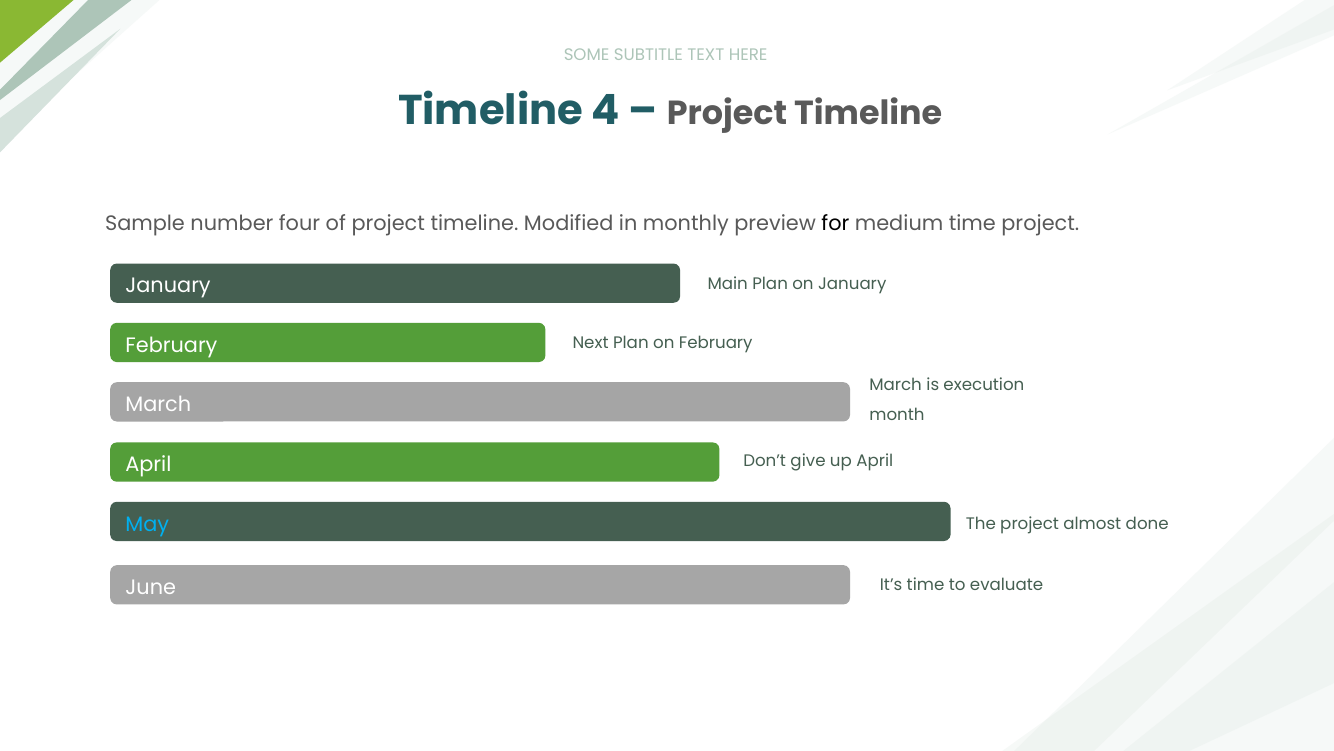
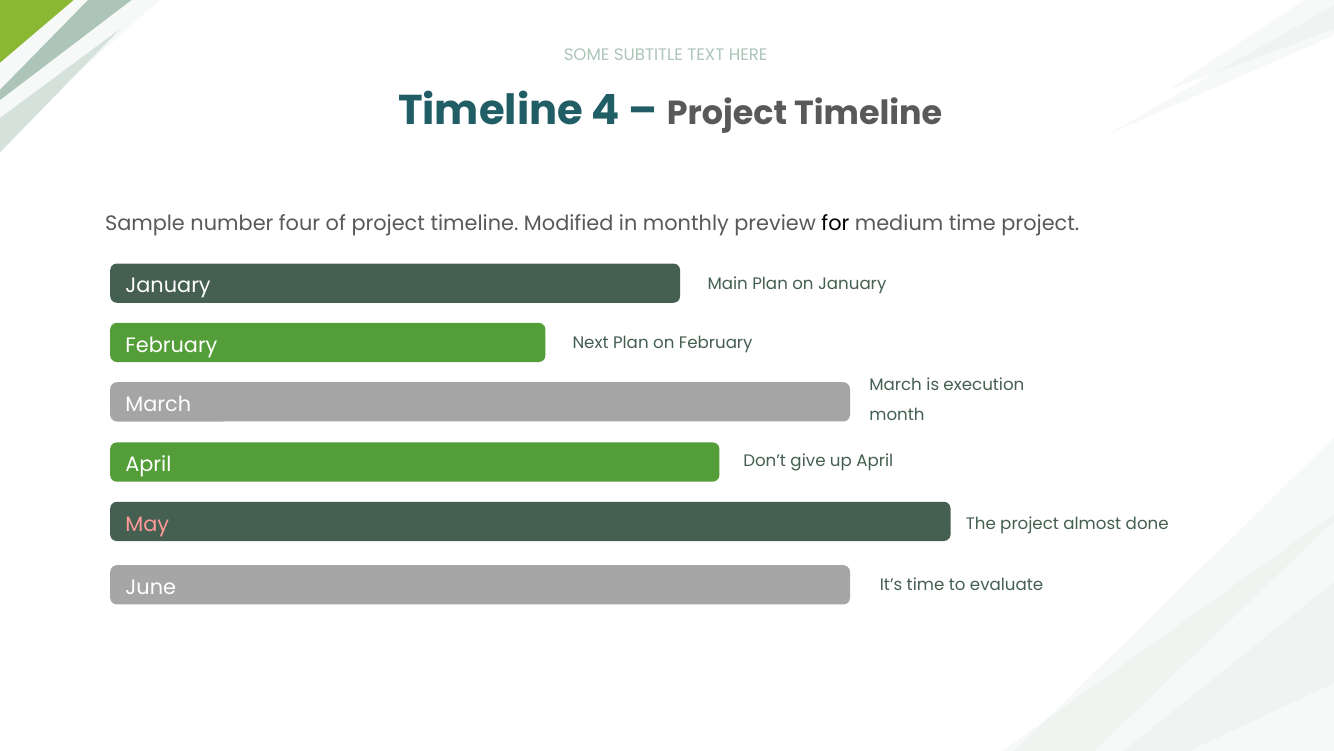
May colour: light blue -> pink
